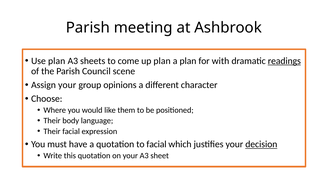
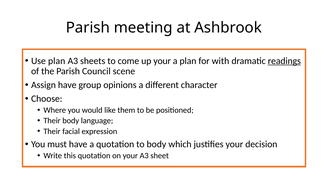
up plan: plan -> your
Assign your: your -> have
to facial: facial -> body
decision underline: present -> none
